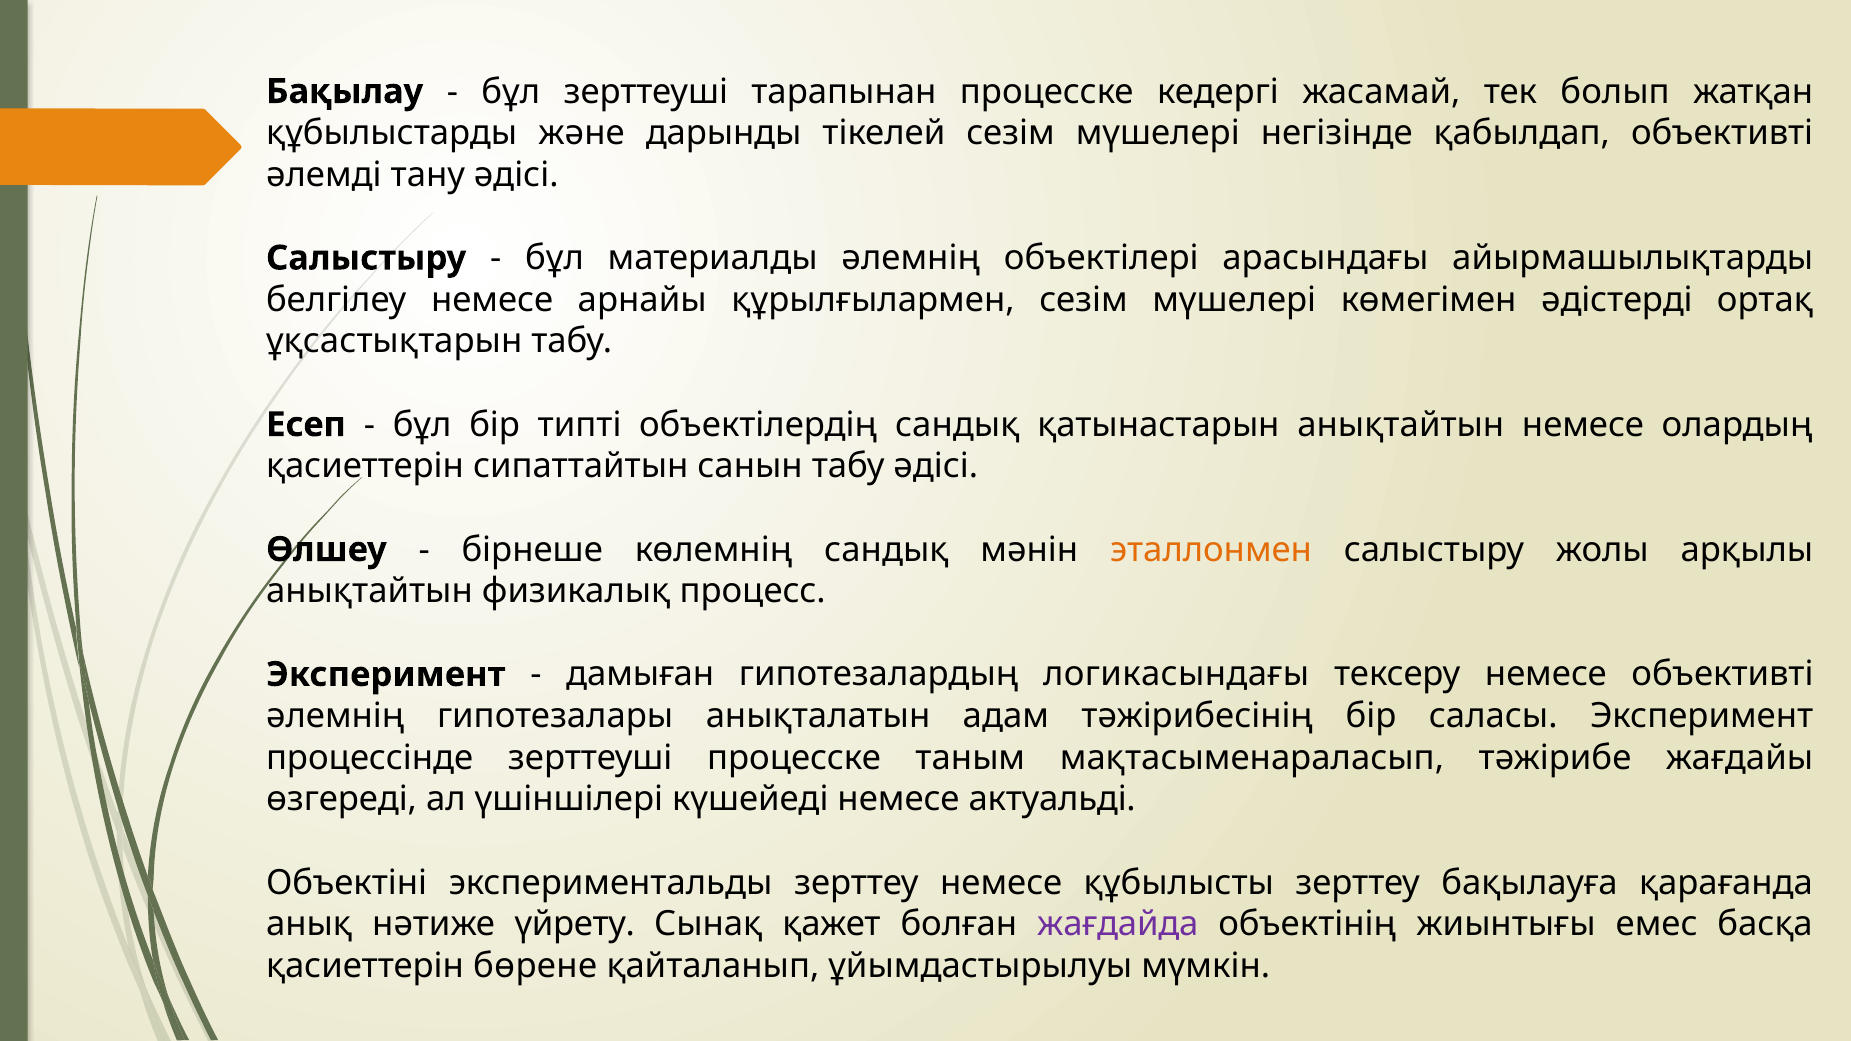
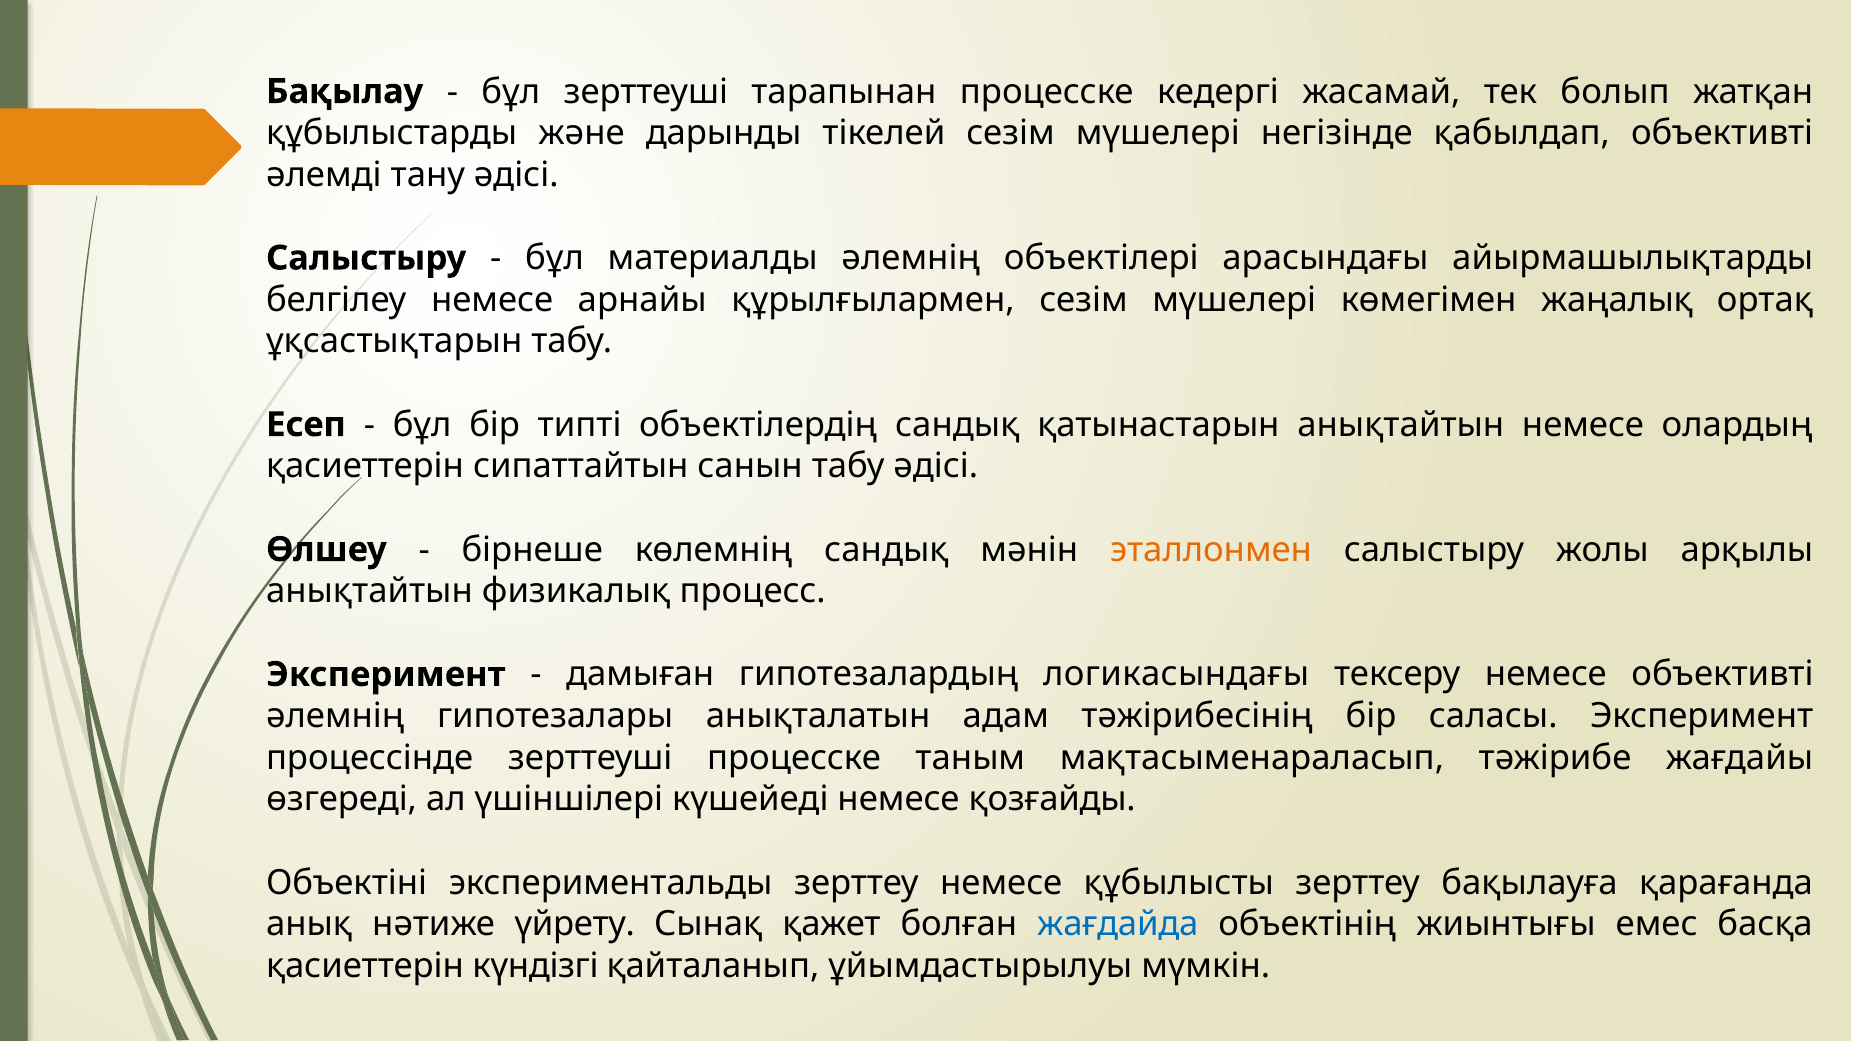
әдістерді: әдістерді -> жаңалық
актуальді: актуальді -> қозғайды
жағдайда colour: purple -> blue
бөрене: бөрене -> күндізгі
